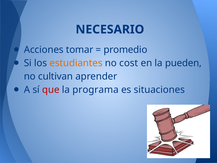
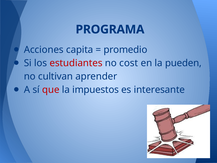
NECESARIO: NECESARIO -> PROGRAMA
tomar: tomar -> capita
estudiantes colour: orange -> red
programa: programa -> impuestos
situaciones: situaciones -> interesante
